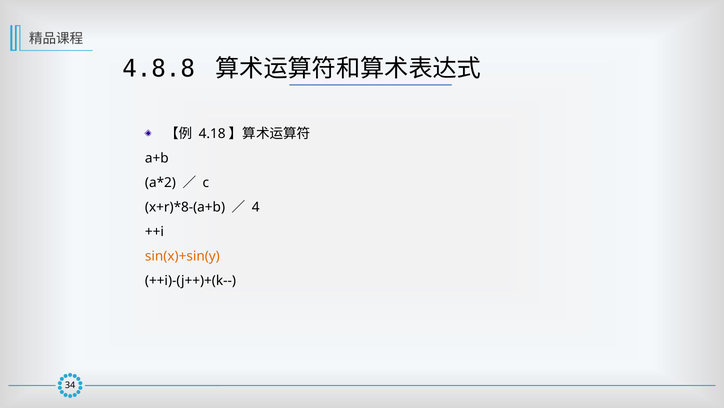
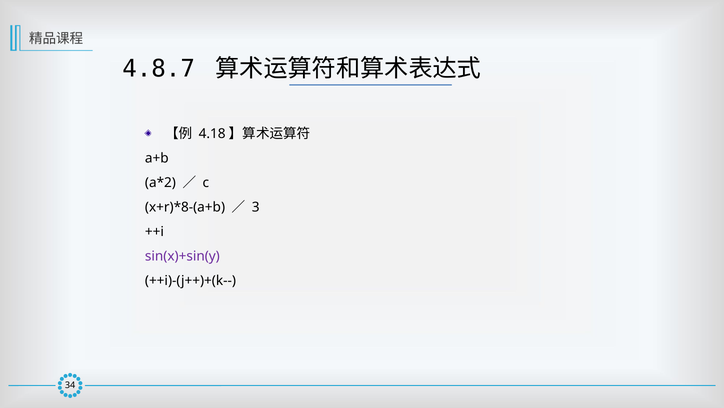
4.8.8: 4.8.8 -> 4.8.7
4: 4 -> 3
sin(x)+sin(y colour: orange -> purple
